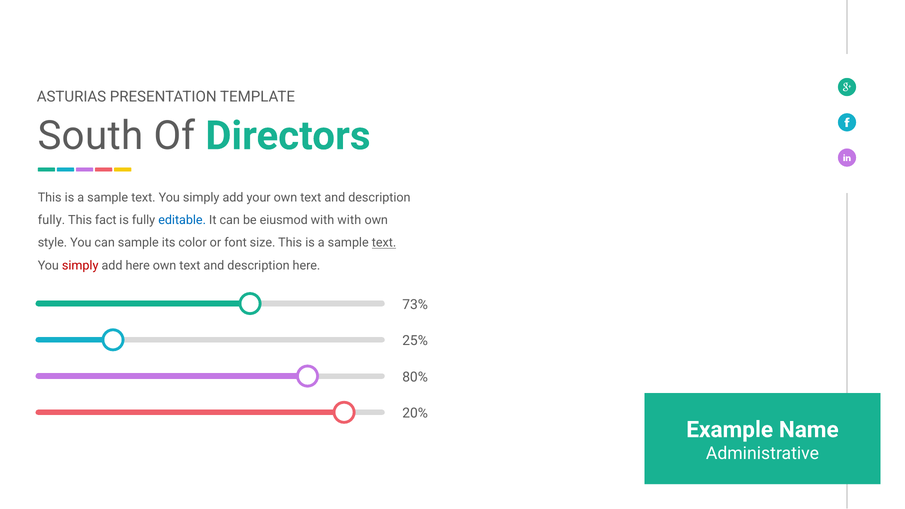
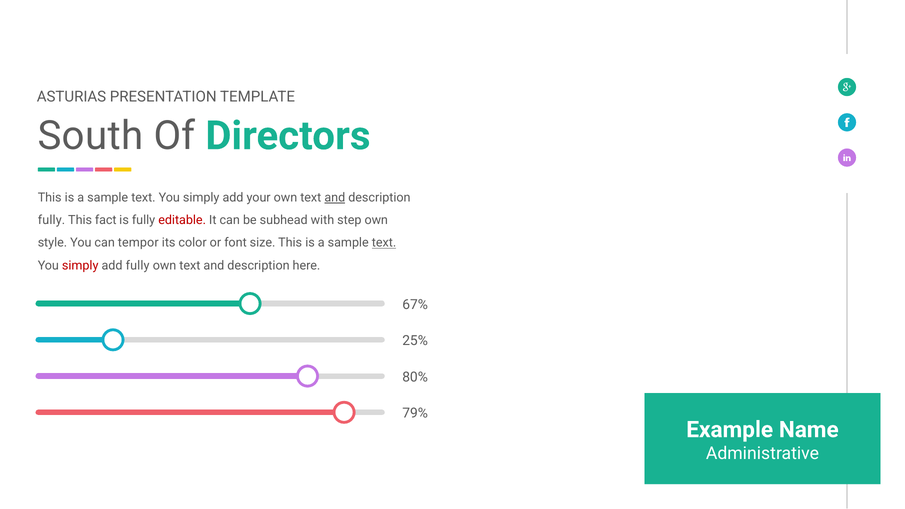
and at (335, 198) underline: none -> present
editable colour: blue -> red
eiusmod: eiusmod -> subhead
with with: with -> step
can sample: sample -> tempor
add here: here -> fully
73%: 73% -> 67%
20%: 20% -> 79%
